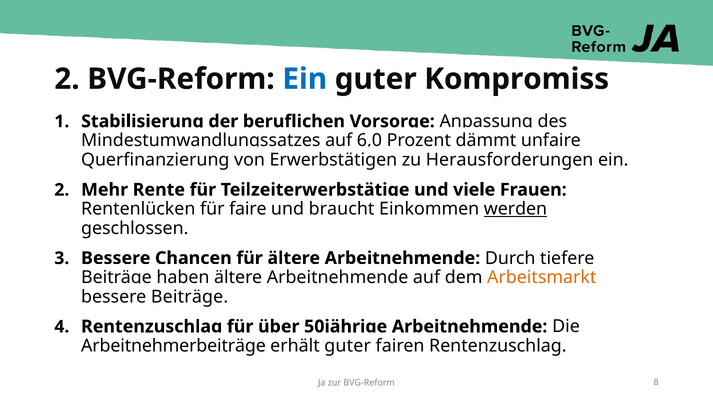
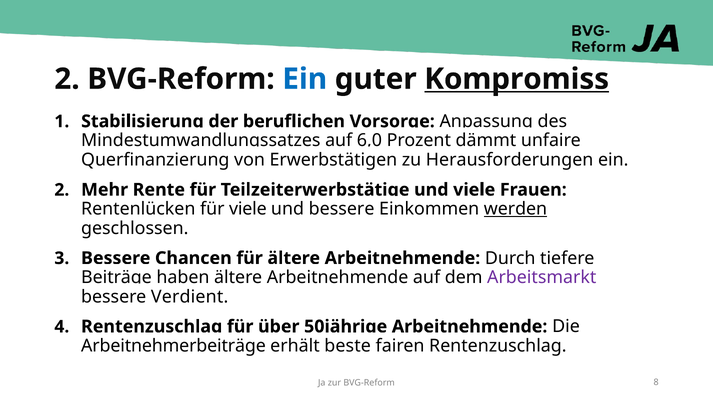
Kompromiss underline: none -> present
für faire: faire -> viele
und braucht: braucht -> bessere
Arbeitsmarkt colour: orange -> purple
bessere Beiträge: Beiträge -> Verdient
erhält guter: guter -> beste
